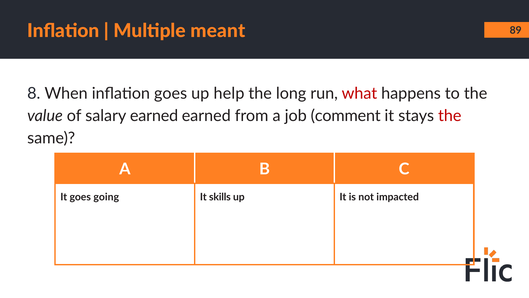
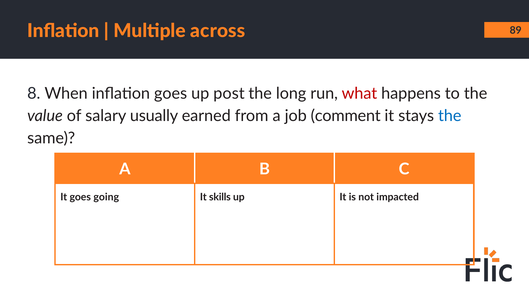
meant: meant -> across
help: help -> post
salary earned: earned -> usually
the at (450, 116) colour: red -> blue
